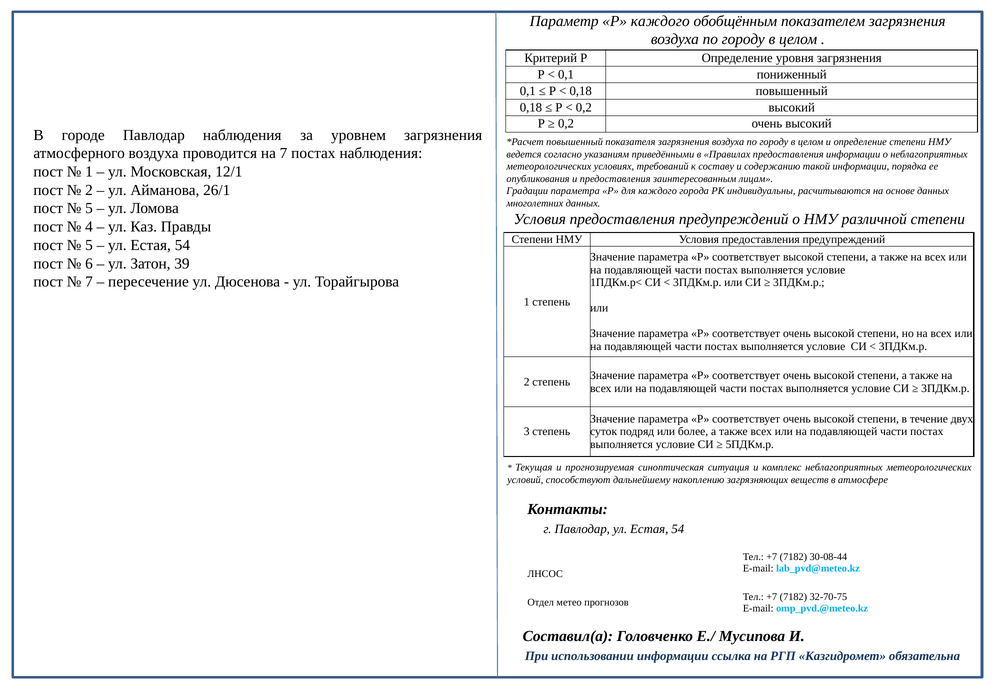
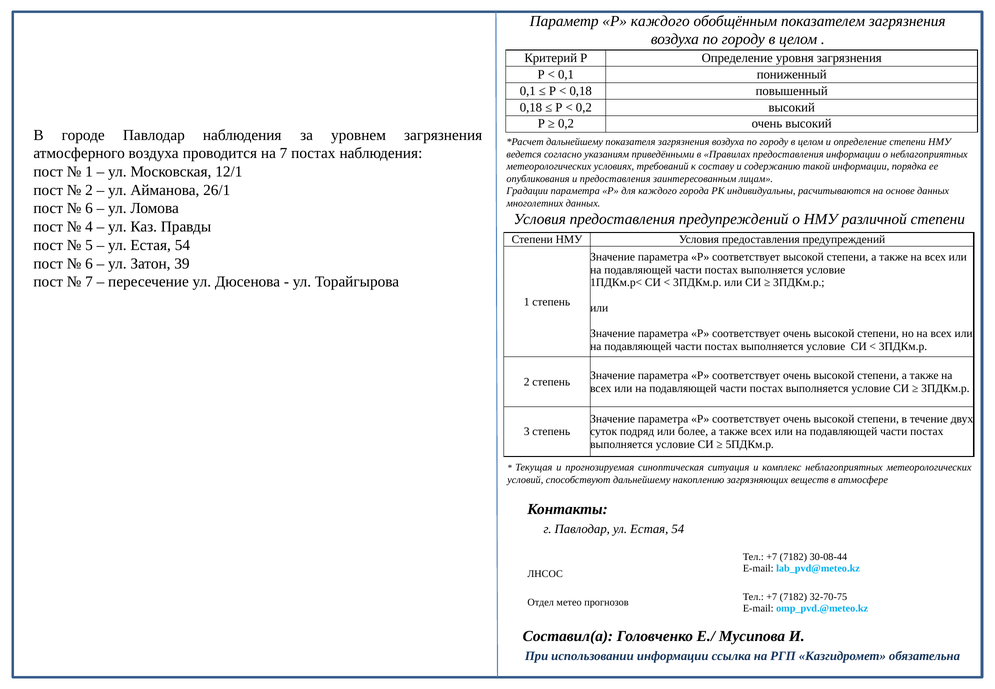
повышенный at (575, 142): повышенный -> дальнейшему
5 at (89, 208): 5 -> 6
